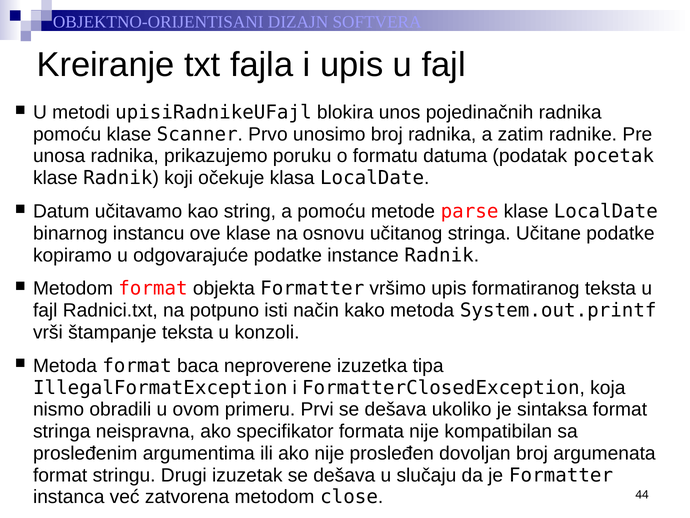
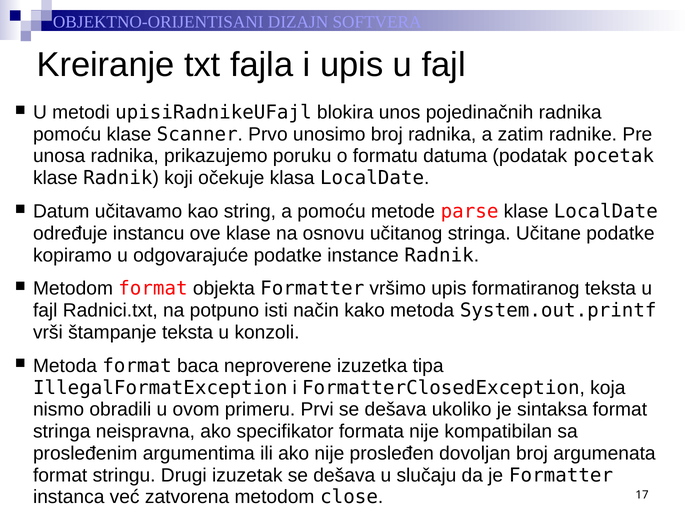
binarnog: binarnog -> određuje
44: 44 -> 17
